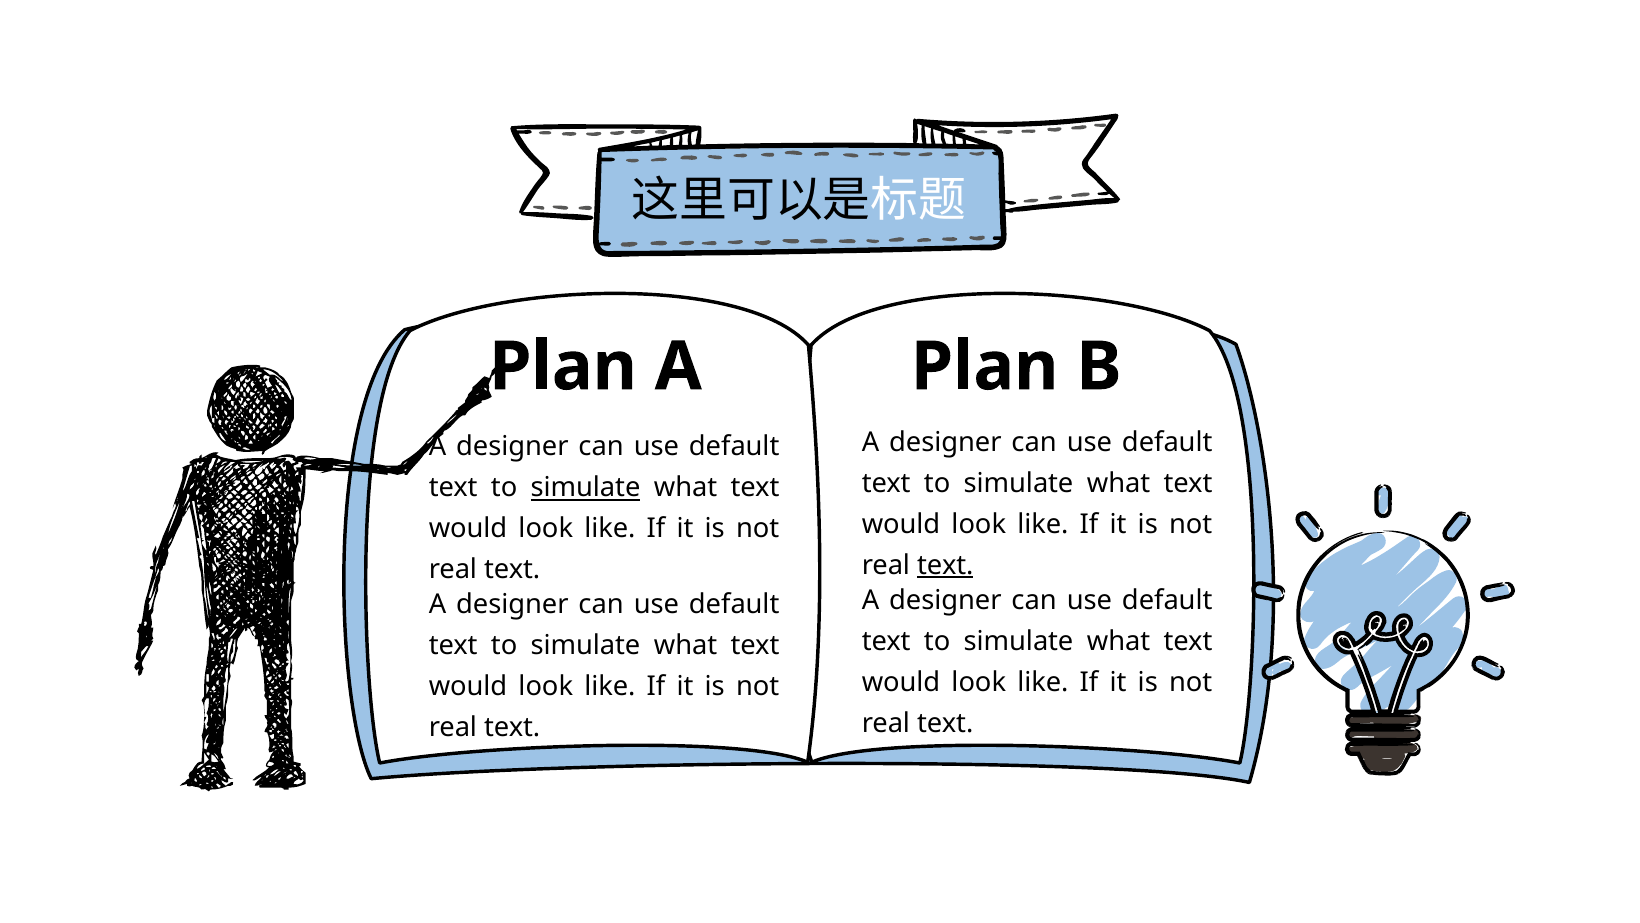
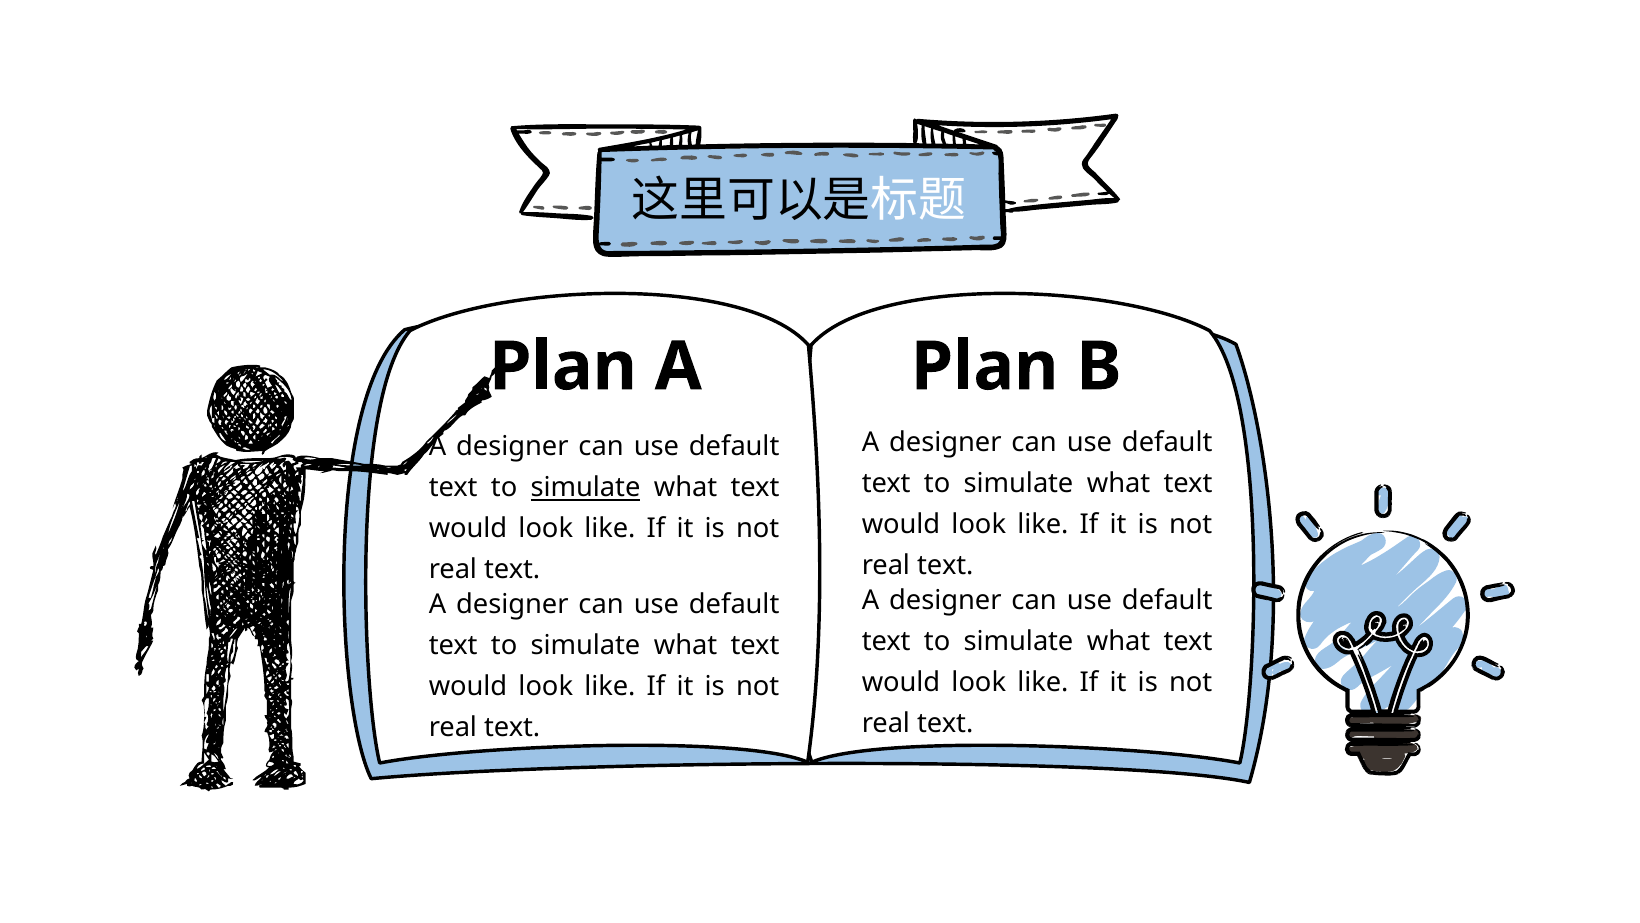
text at (945, 565) underline: present -> none
